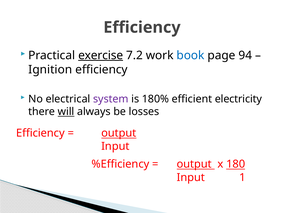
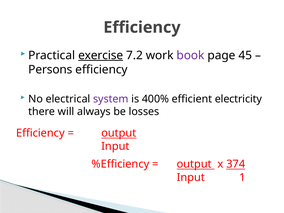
book colour: blue -> purple
94: 94 -> 45
Ignition: Ignition -> Persons
180%: 180% -> 400%
will underline: present -> none
180: 180 -> 374
